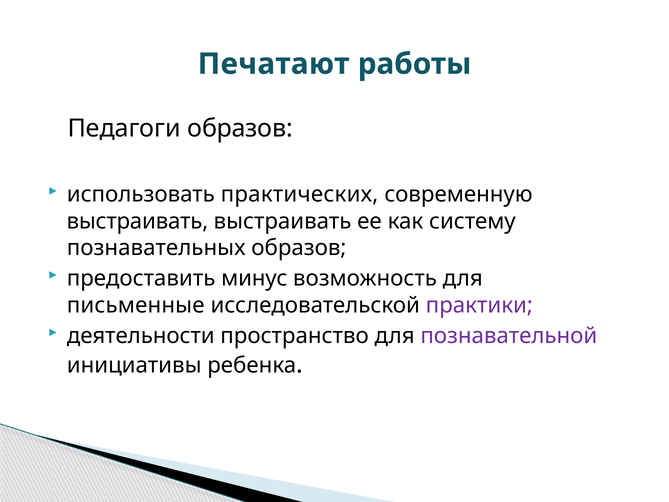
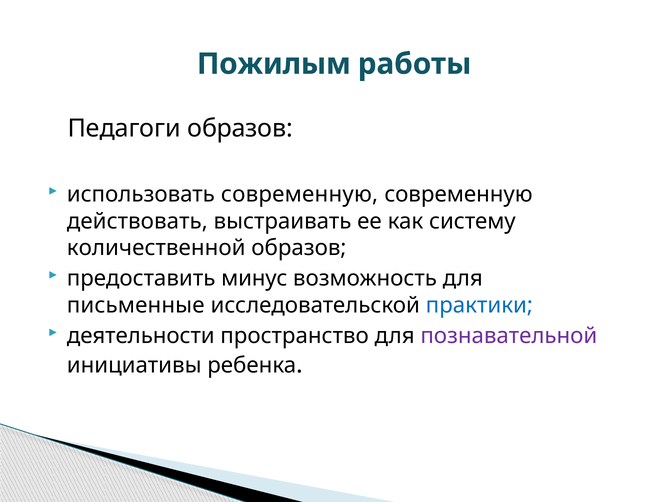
Печатают: Печатают -> Пожилым
использовать практических: практических -> современную
выстраивать at (137, 221): выстраивать -> действовать
познавательных: познавательных -> количественной
практики colour: purple -> blue
